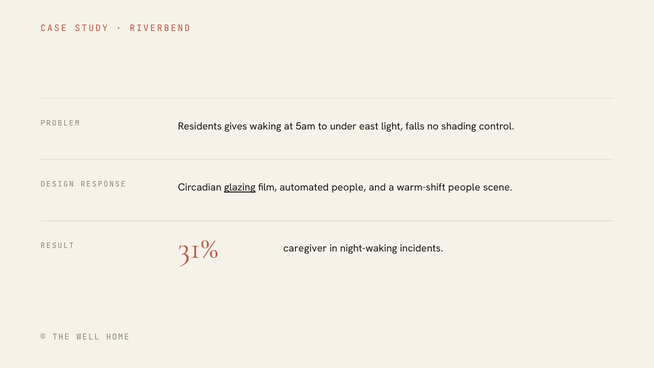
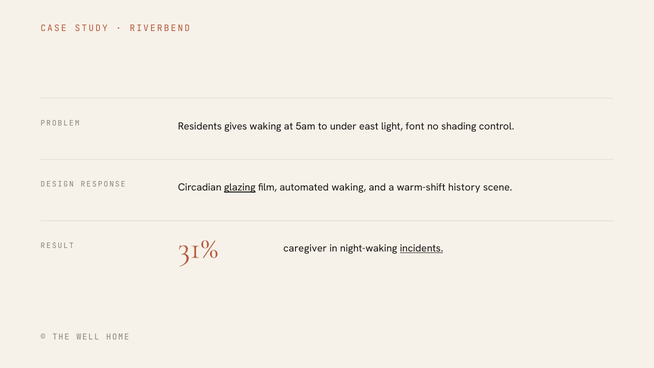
falls: falls -> font
automated people: people -> waking
warm-shift people: people -> history
incidents underline: none -> present
